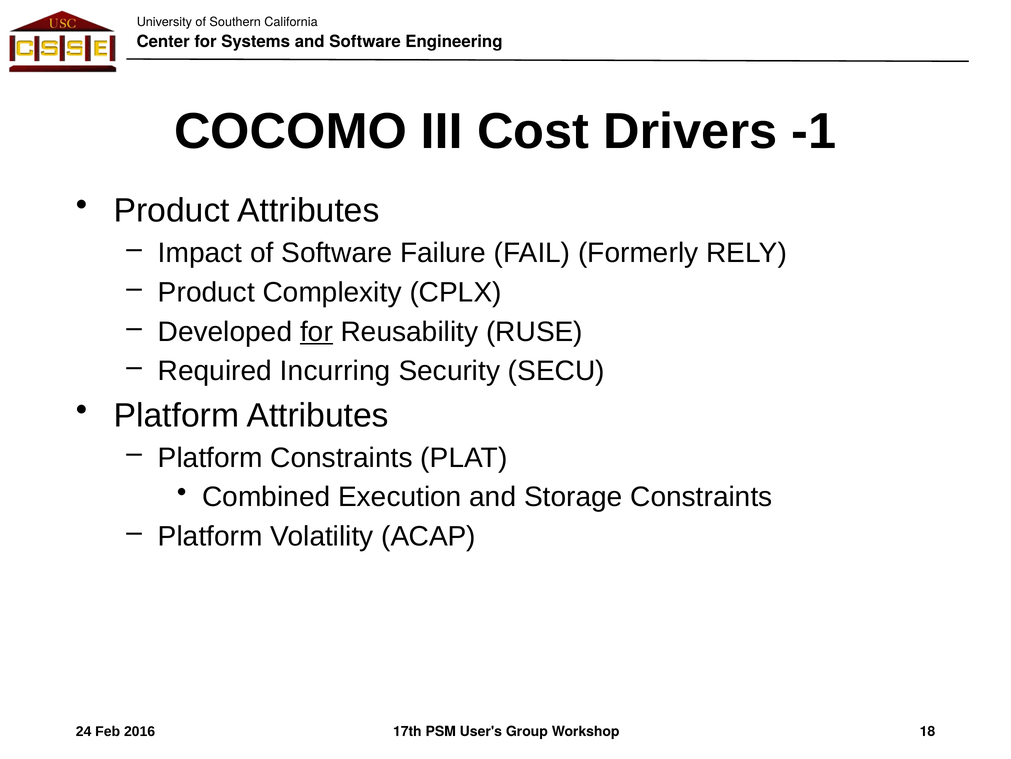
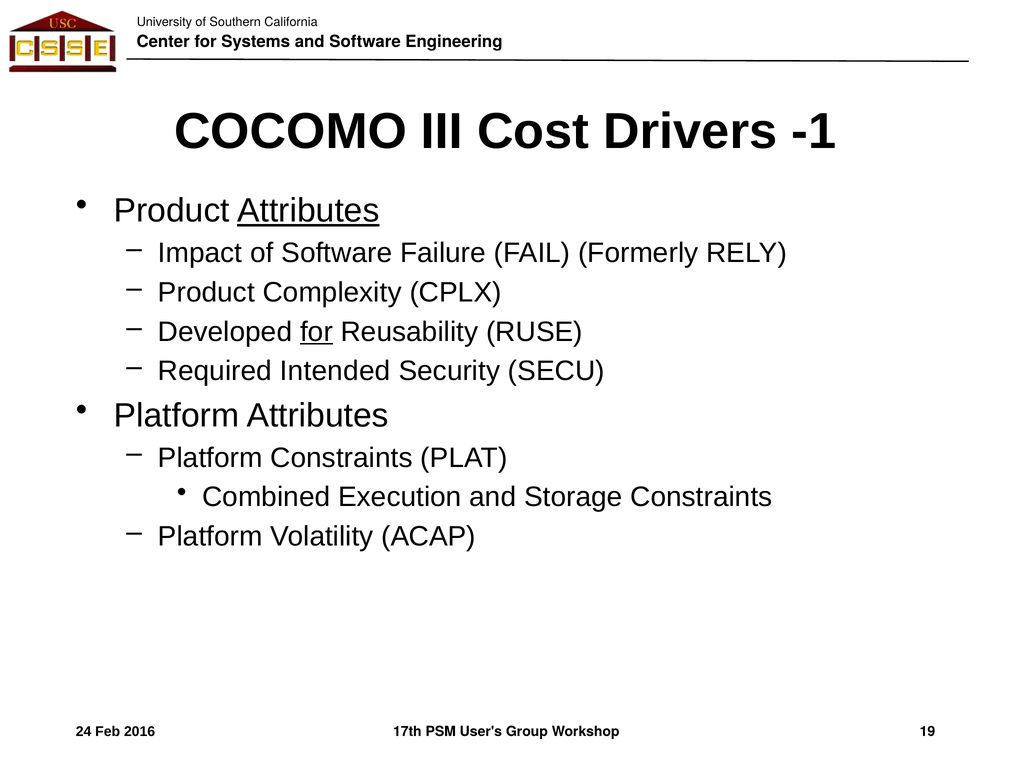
Attributes at (308, 211) underline: none -> present
Incurring: Incurring -> Intended
18: 18 -> 19
